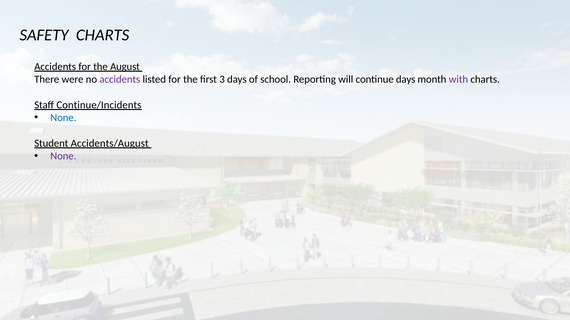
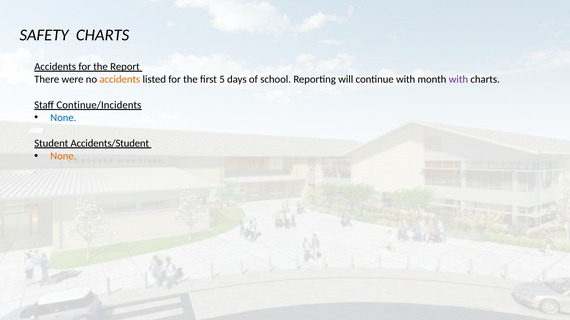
August: August -> Report
accidents at (120, 79) colour: purple -> orange
3: 3 -> 5
continue days: days -> with
Accidents/August: Accidents/August -> Accidents/Student
None at (63, 156) colour: purple -> orange
